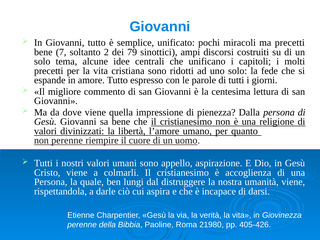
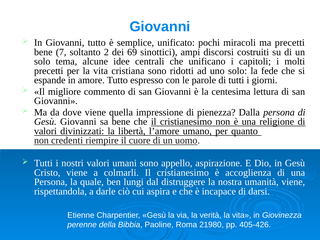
79: 79 -> 69
non perenne: perenne -> credenti
